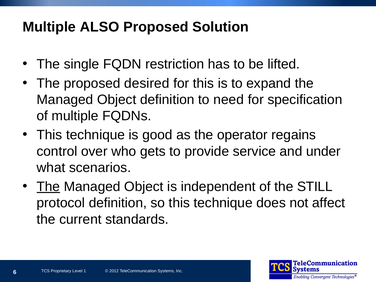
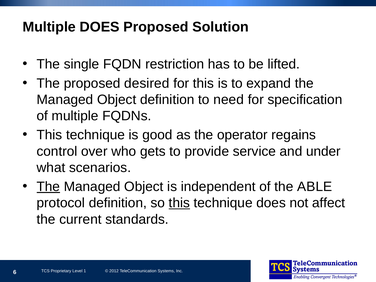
Multiple ALSO: ALSO -> DOES
STILL: STILL -> ABLE
this at (179, 203) underline: none -> present
